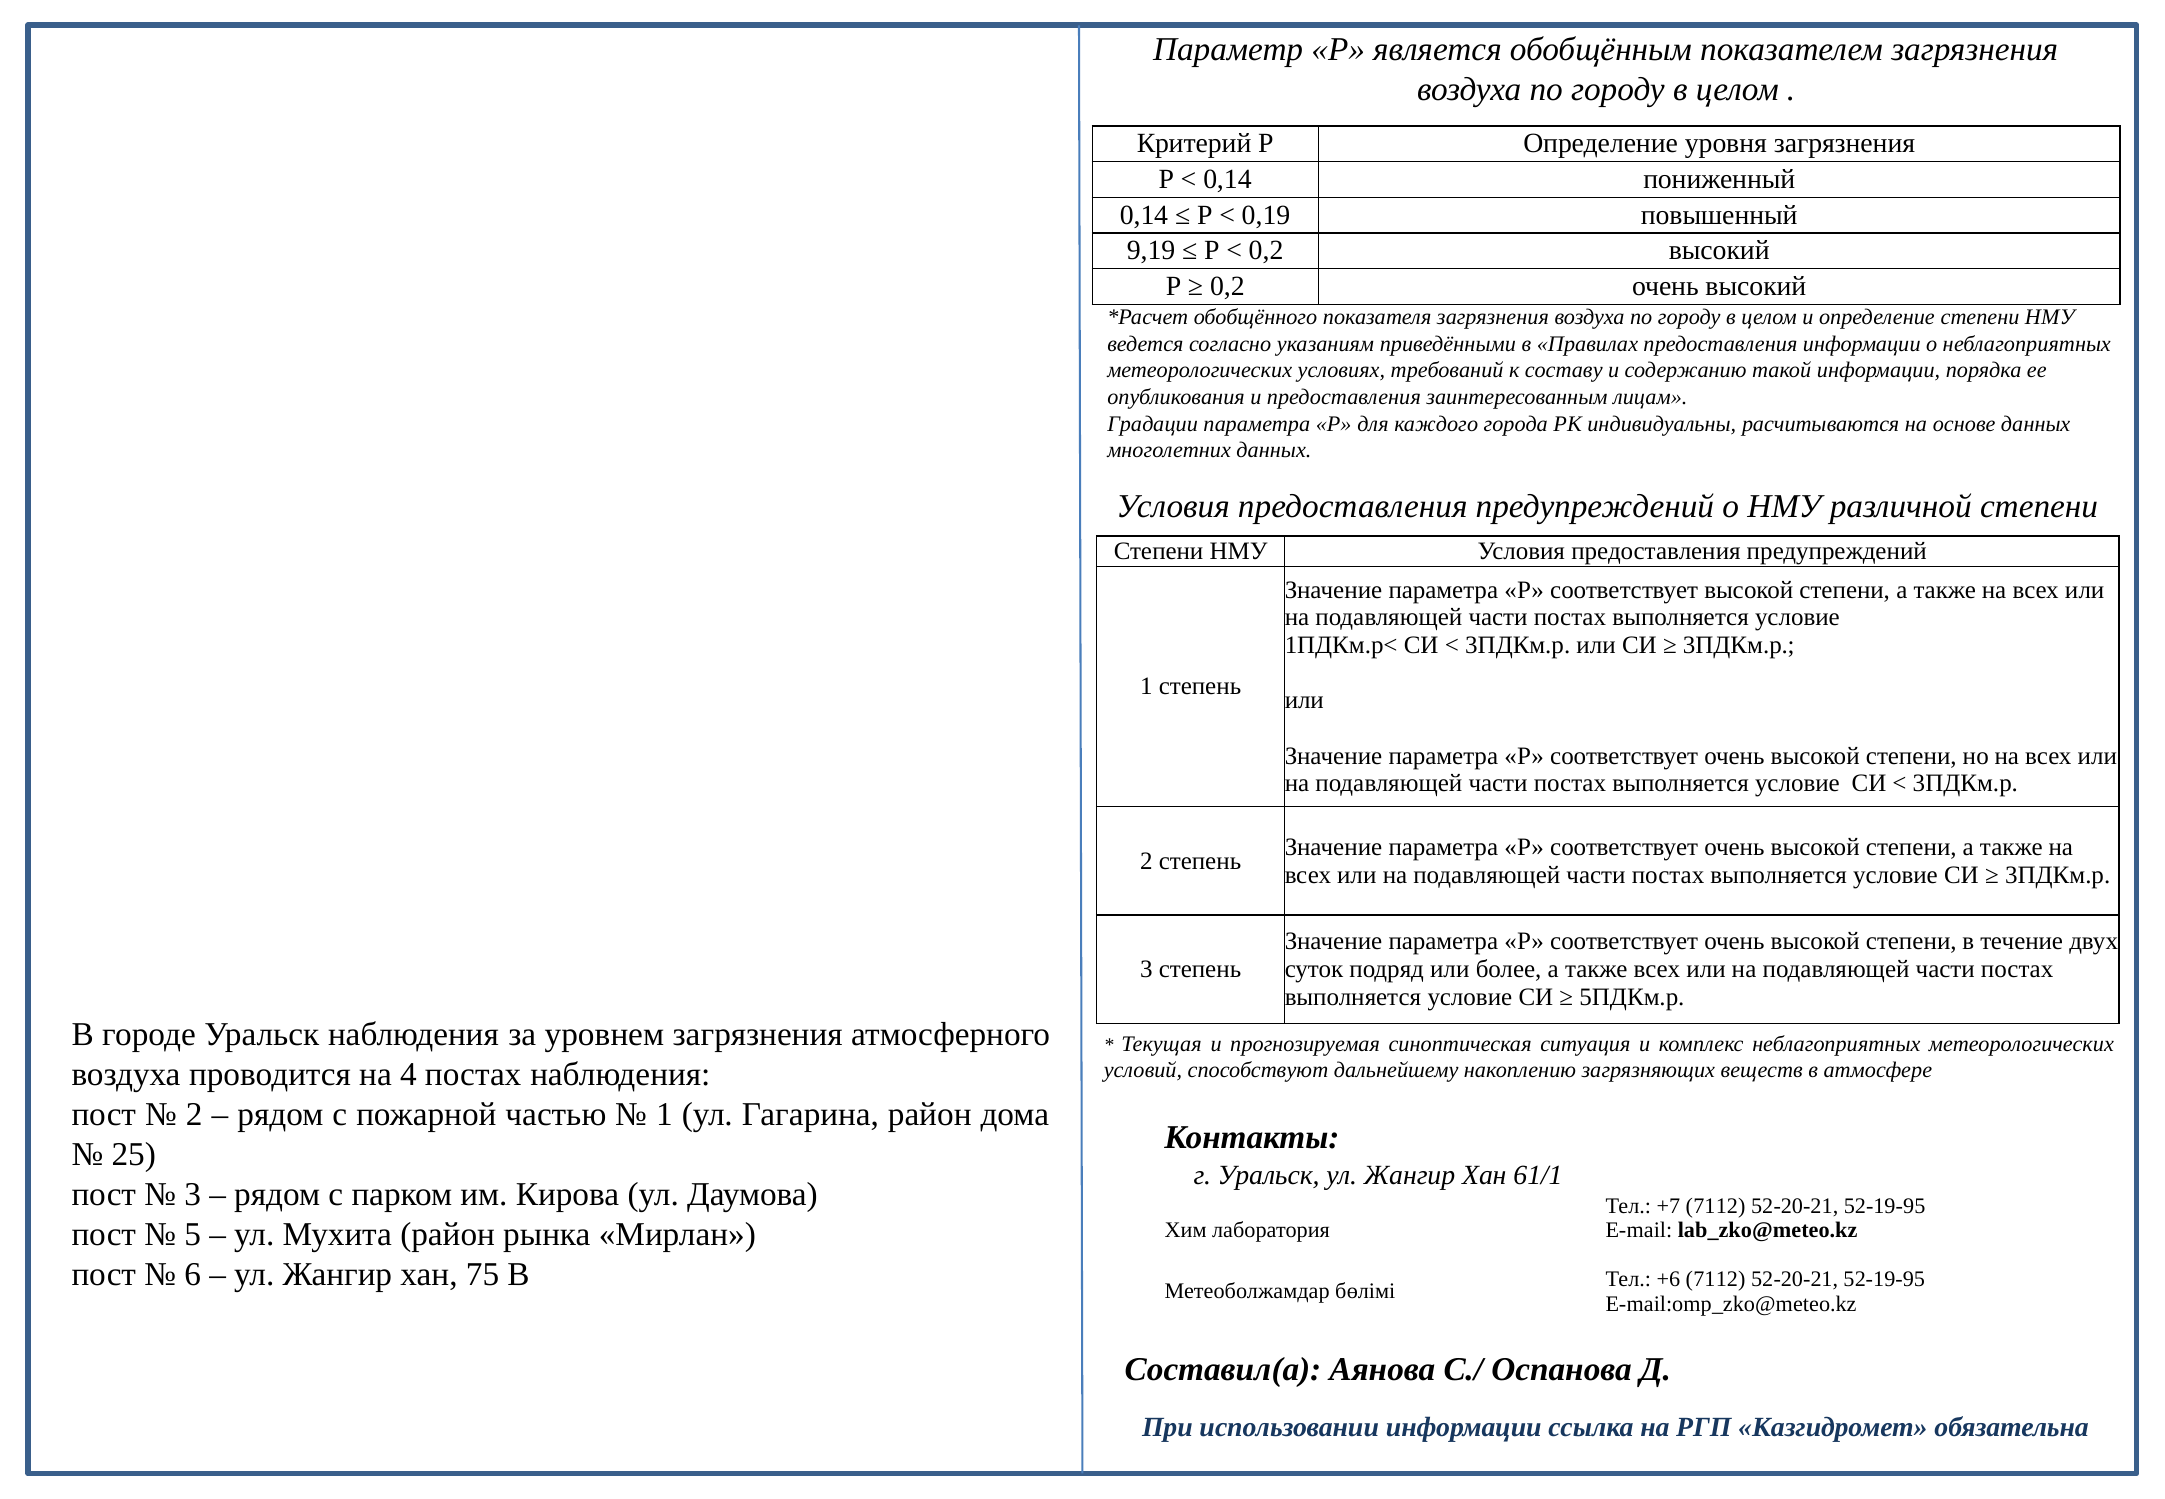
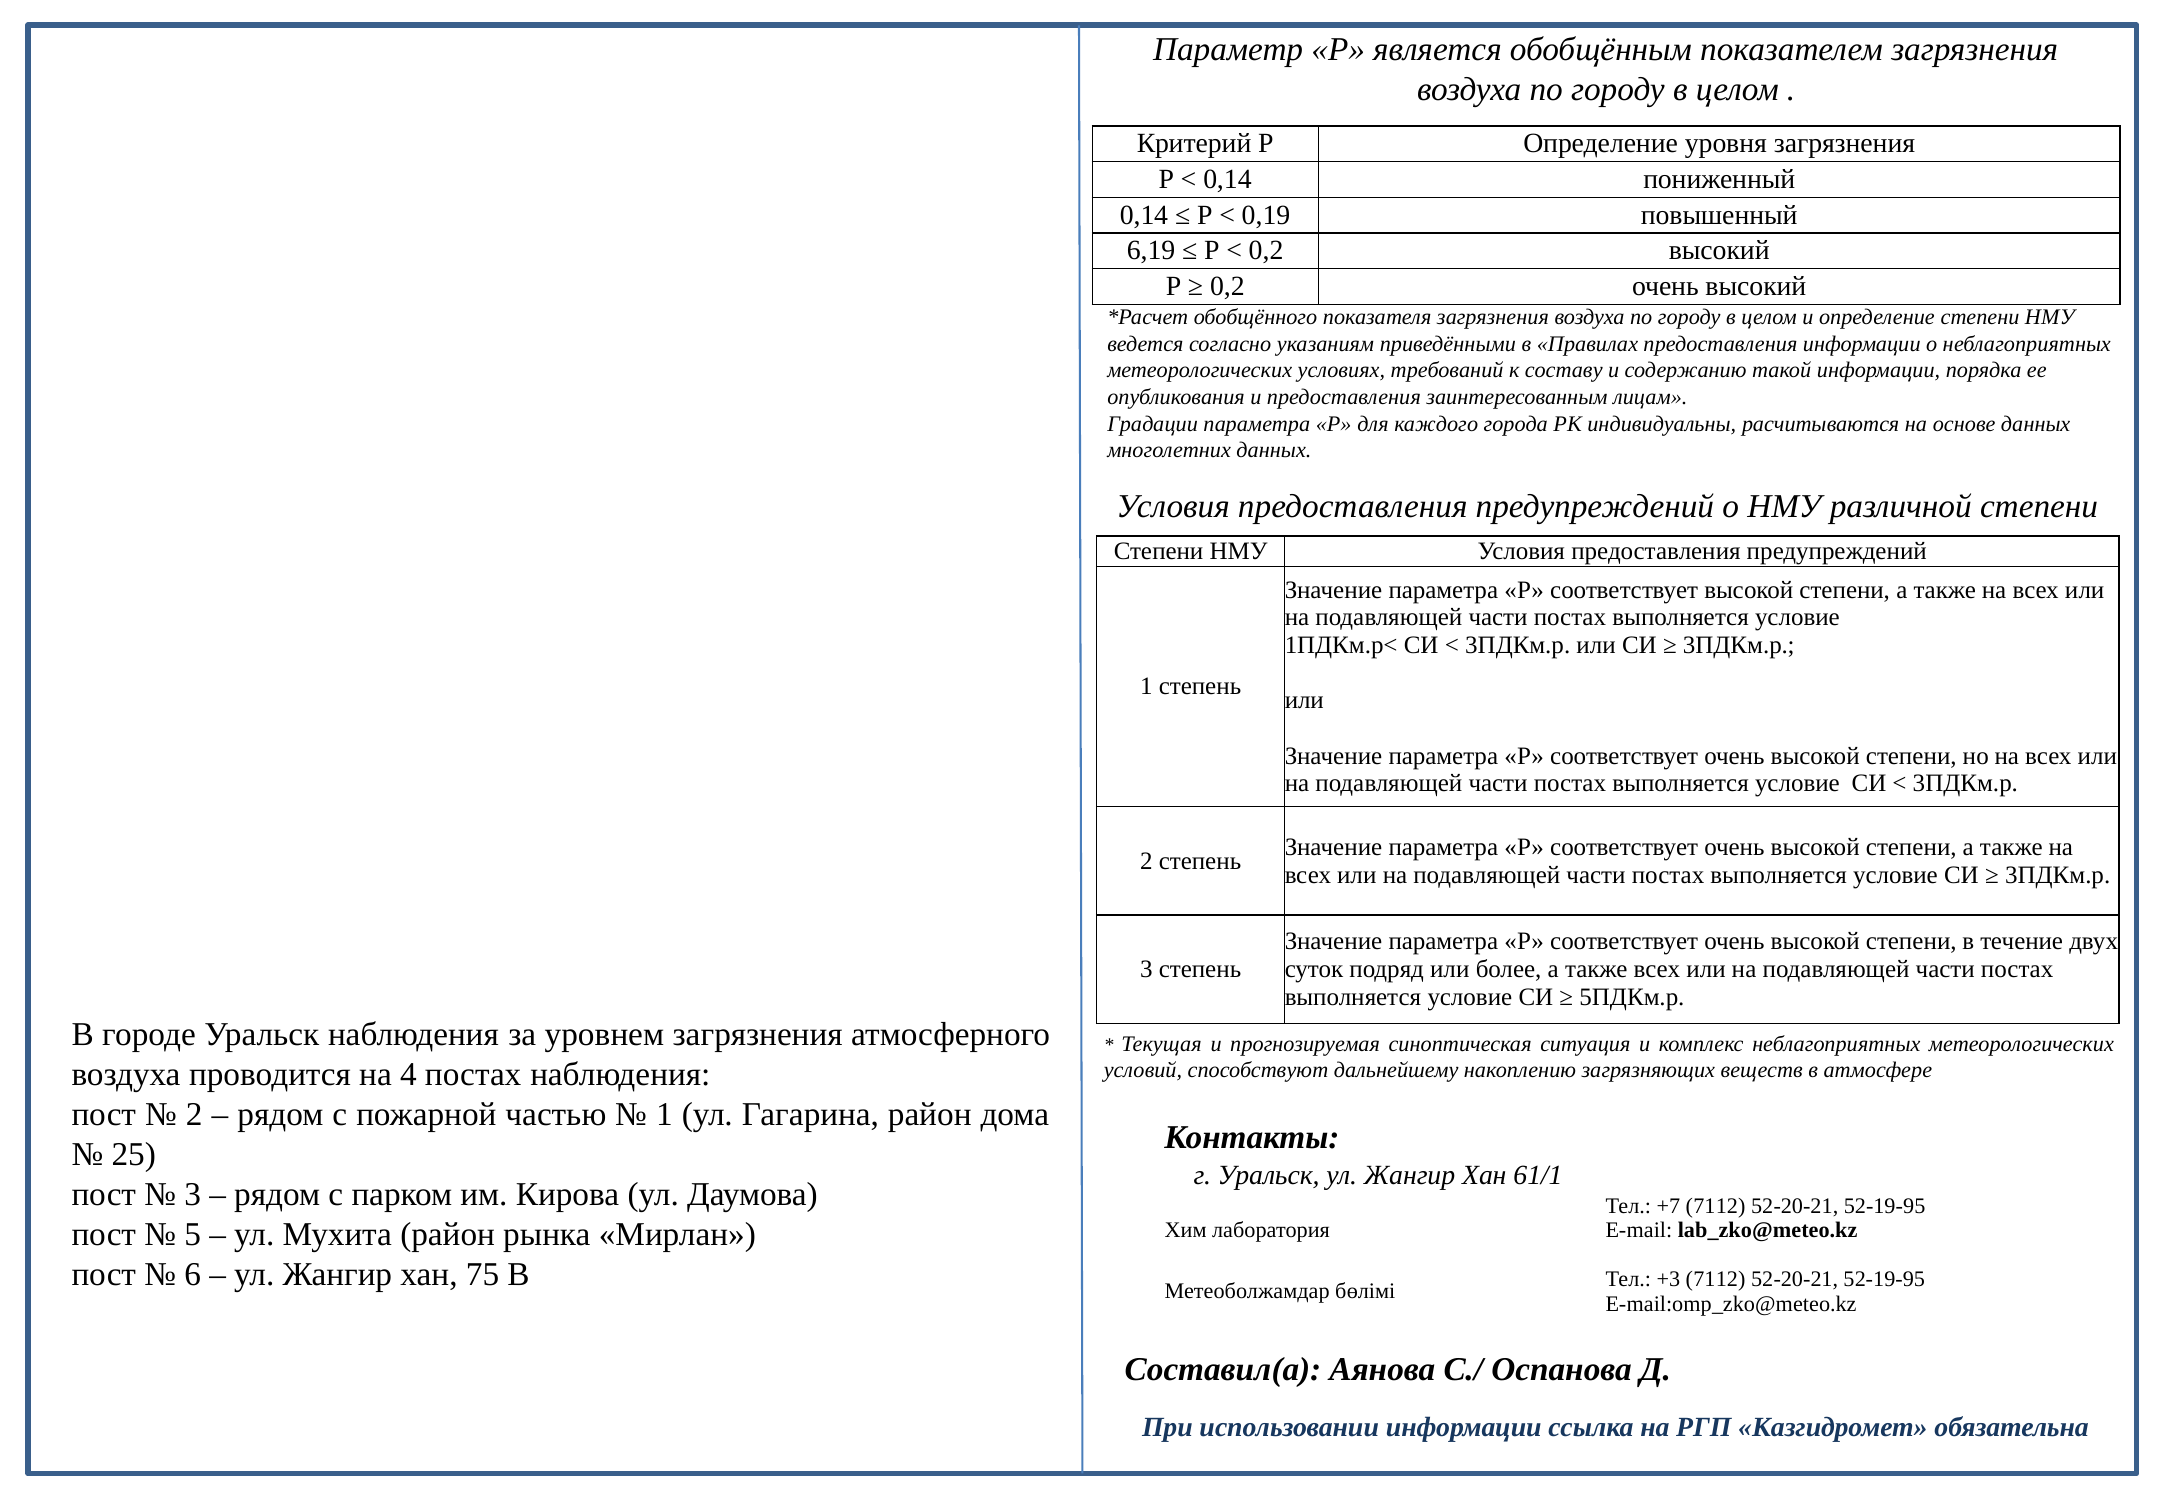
9,19: 9,19 -> 6,19
+6: +6 -> +3
